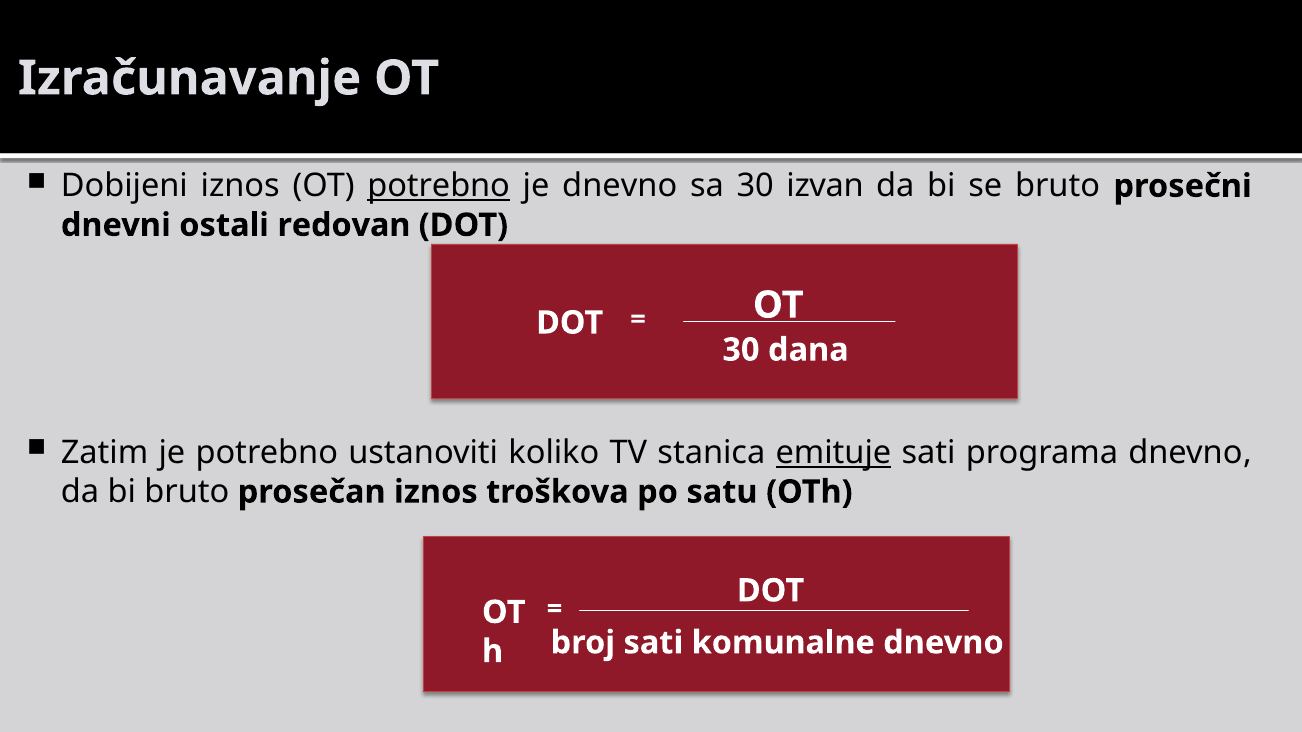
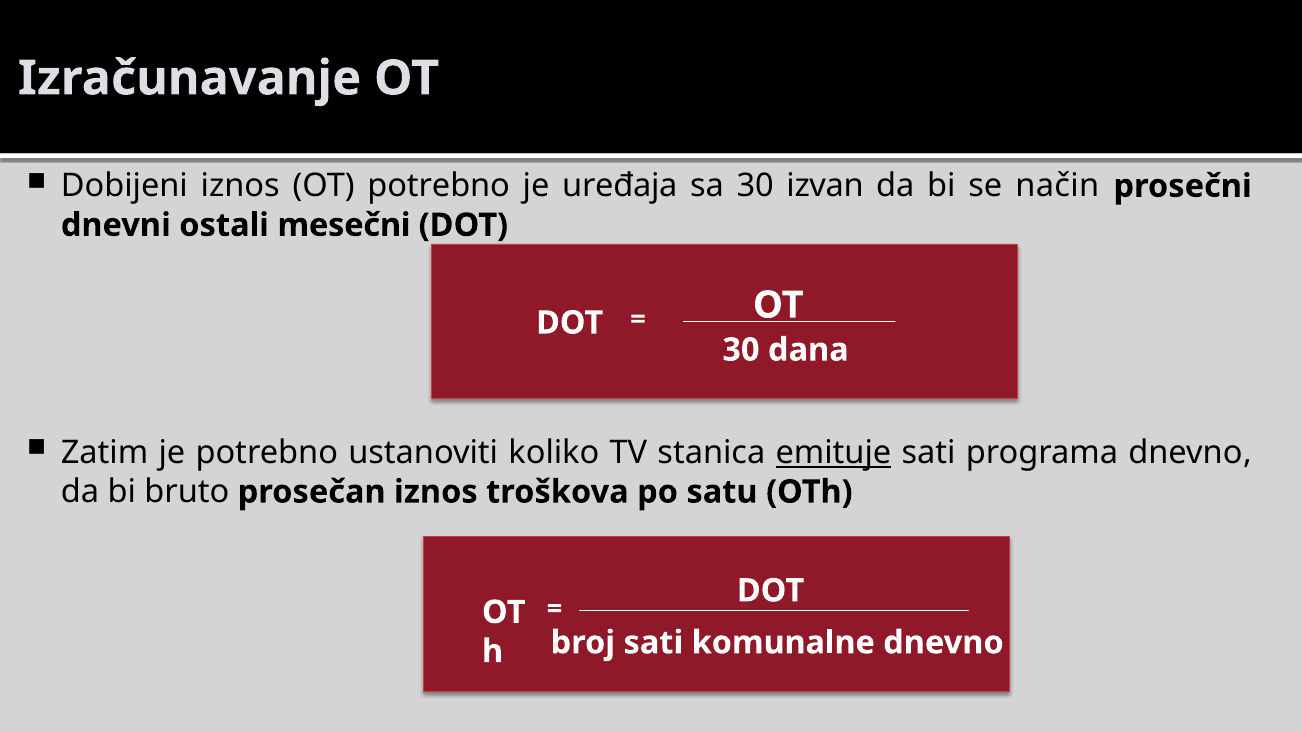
potrebno at (439, 186) underline: present -> none
je dnevno: dnevno -> uređaja
se bruto: bruto -> način
redovan: redovan -> mesečni
